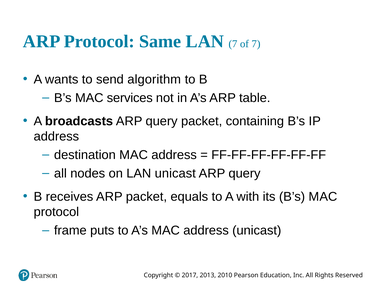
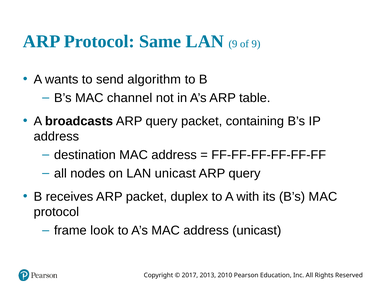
LAN 7: 7 -> 9
of 7: 7 -> 9
services: services -> channel
equals: equals -> duplex
puts: puts -> look
